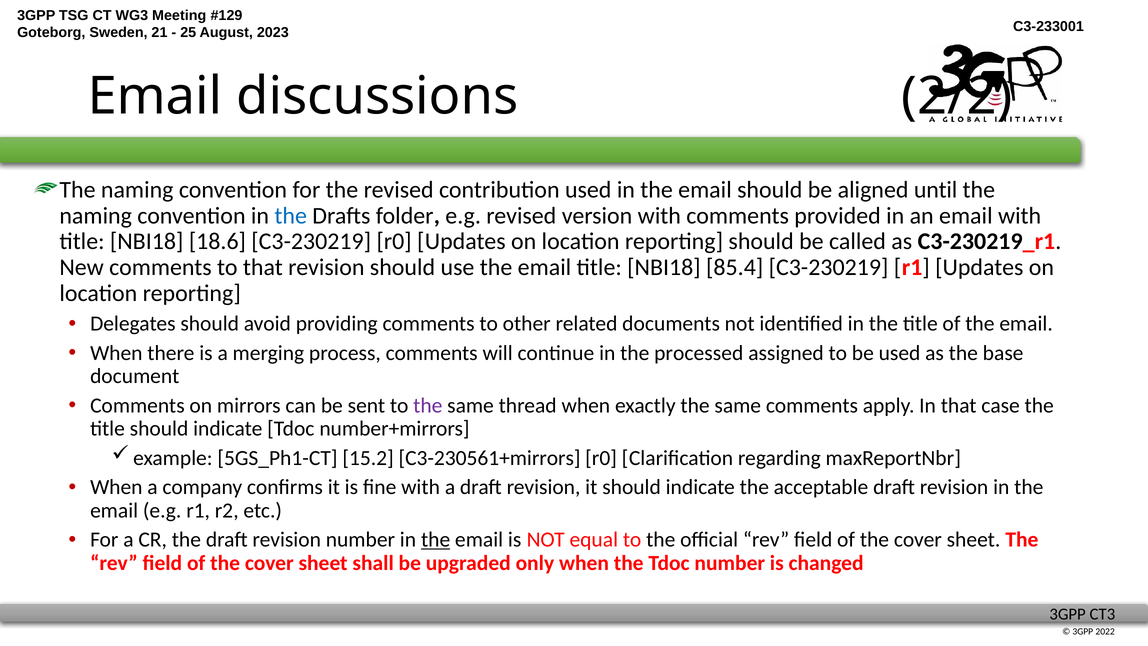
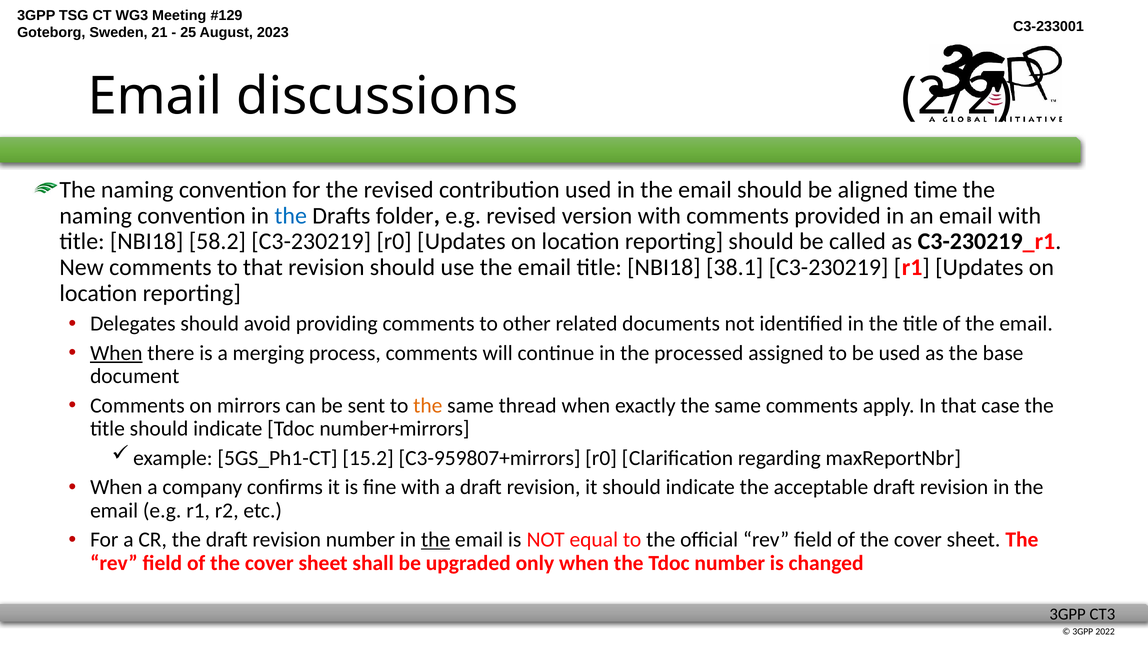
until: until -> time
18.6: 18.6 -> 58.2
85.4: 85.4 -> 38.1
When at (116, 353) underline: none -> present
the at (428, 405) colour: purple -> orange
C3-230561+mirrors: C3-230561+mirrors -> C3-959807+mirrors
